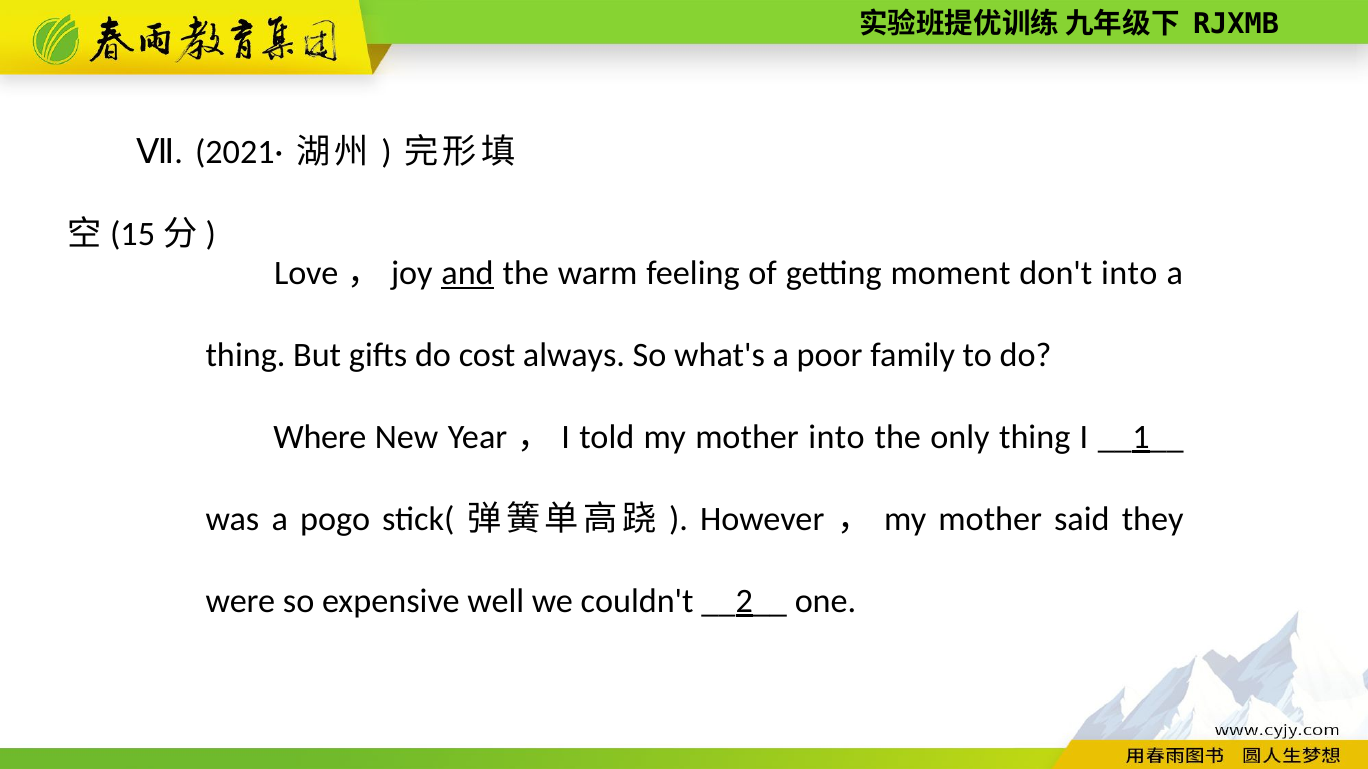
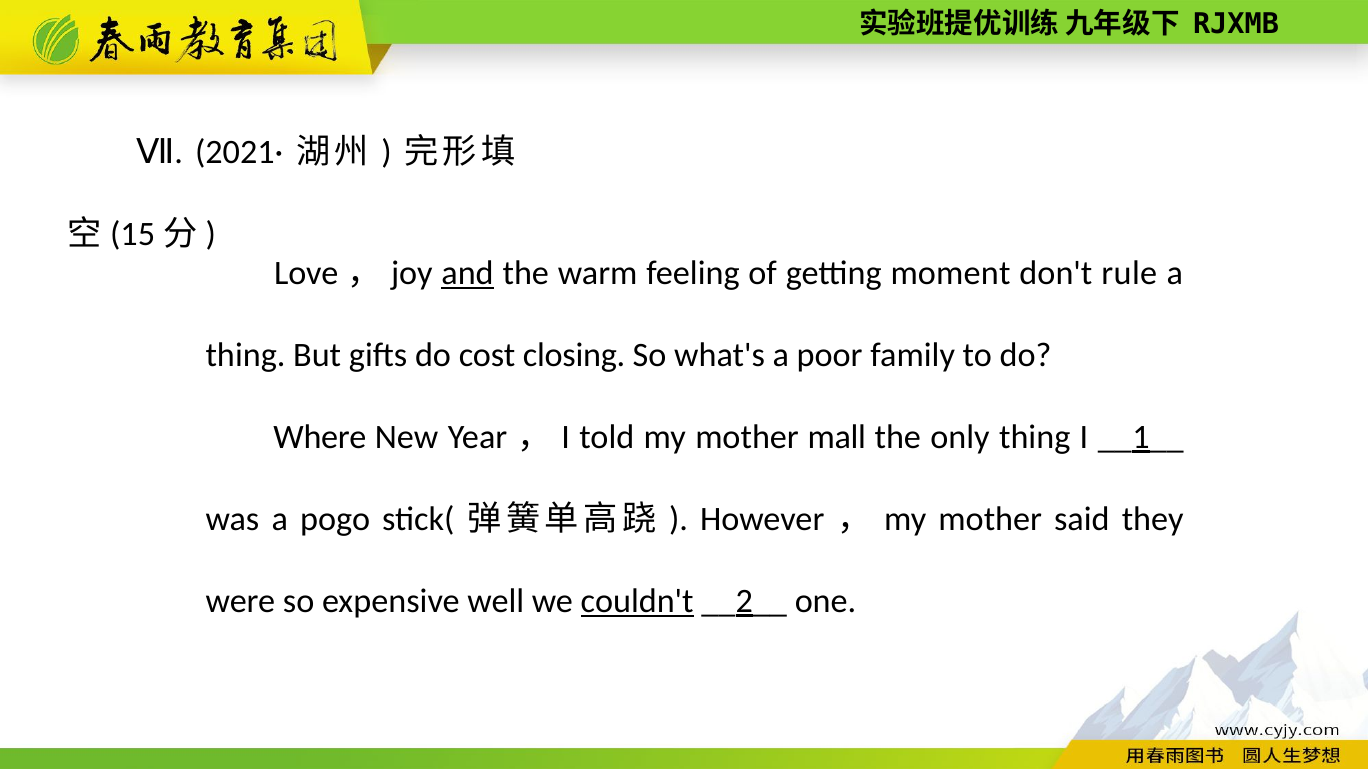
don't into: into -> rule
always: always -> closing
mother into: into -> mall
couldn't underline: none -> present
